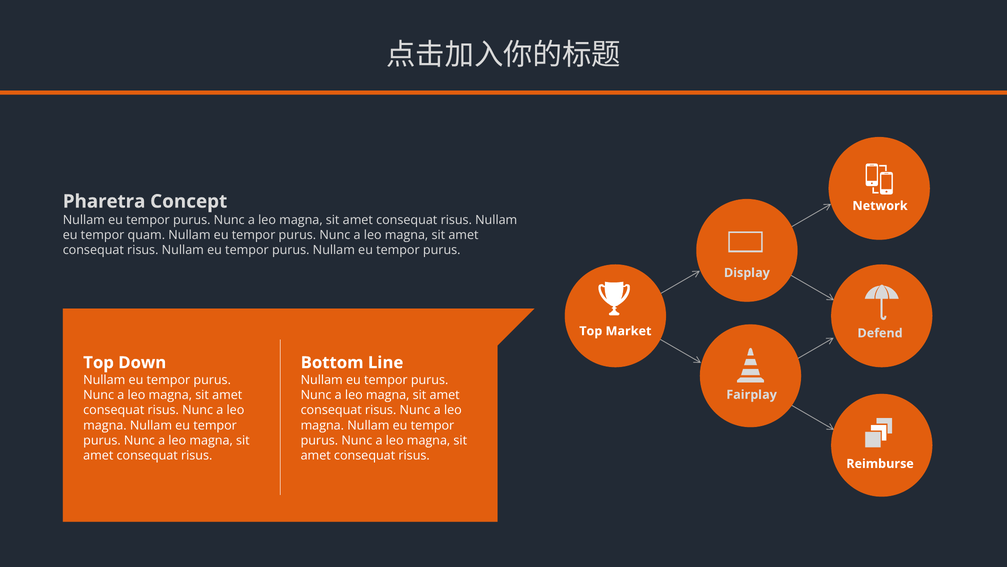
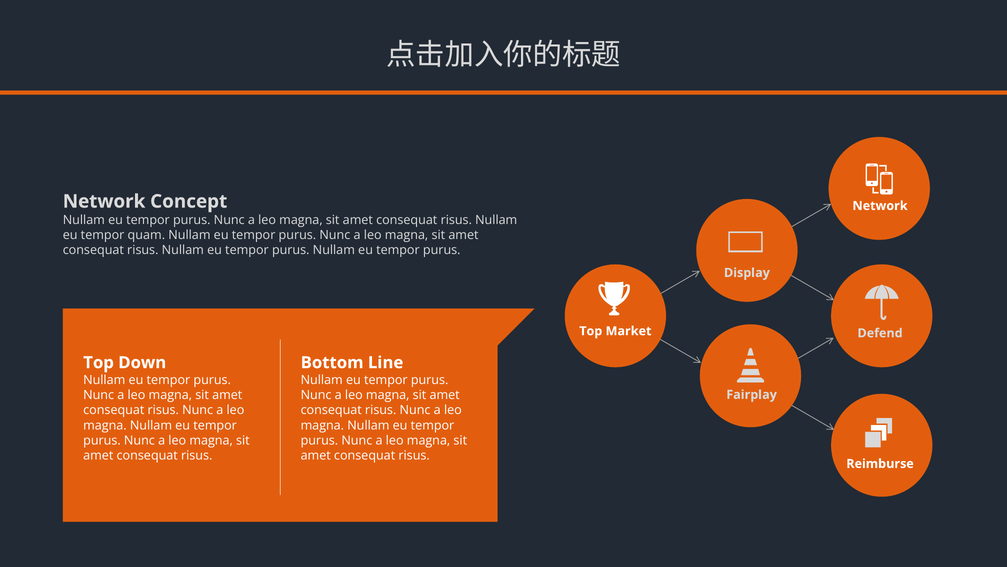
Pharetra at (104, 201): Pharetra -> Network
